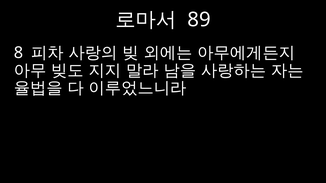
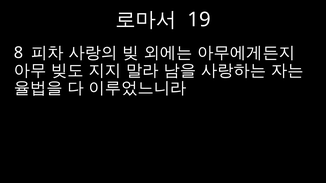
89: 89 -> 19
